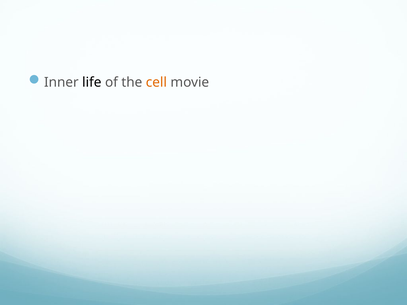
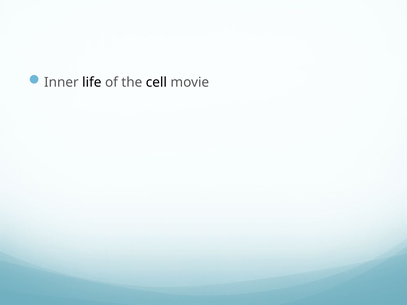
cell colour: orange -> black
